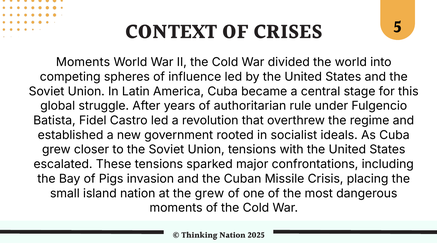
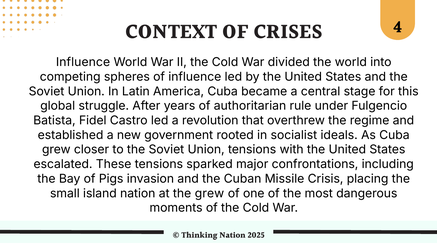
5: 5 -> 4
Moments at (83, 62): Moments -> Influence
